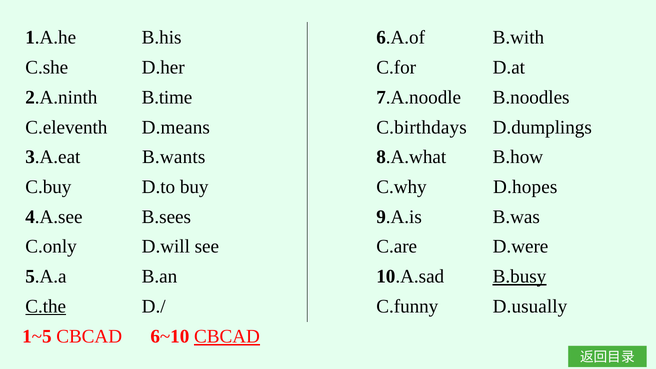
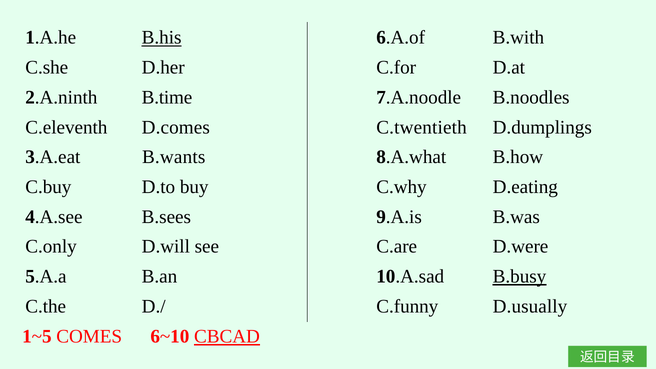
B.his underline: none -> present
D.means: D.means -> D.comes
C.birthdays: C.birthdays -> C.twentieth
D.hopes: D.hopes -> D.eating
C.the underline: present -> none
1~5 CBCAD: CBCAD -> COMES
